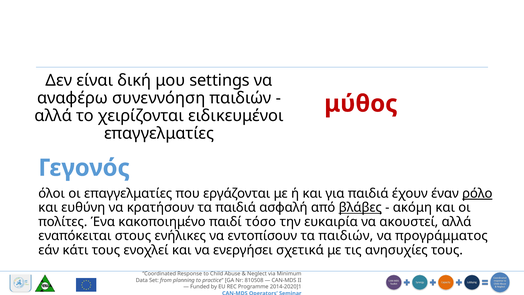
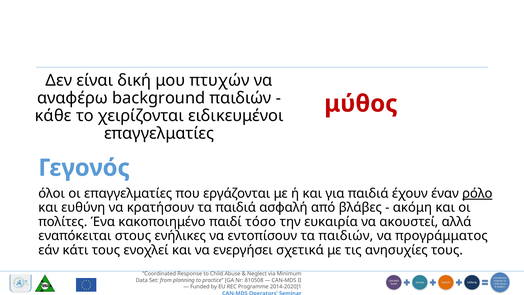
settings: settings -> πτυχών
συνεννόηση: συνεννόηση -> background
αλλά at (53, 116): αλλά -> κάθε
βλάβες underline: present -> none
